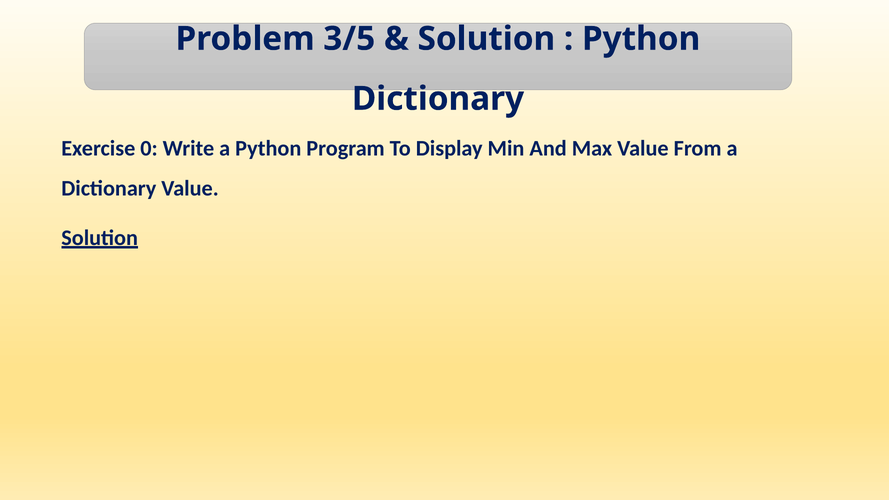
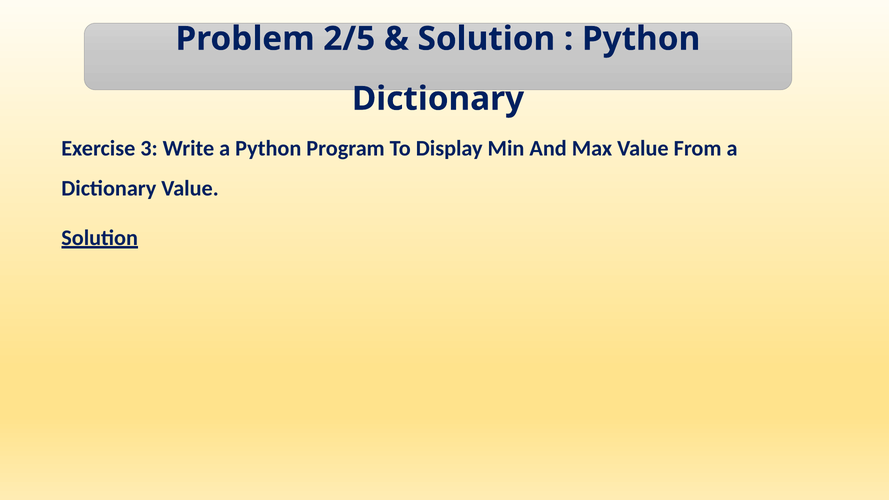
3/5: 3/5 -> 2/5
0: 0 -> 3
